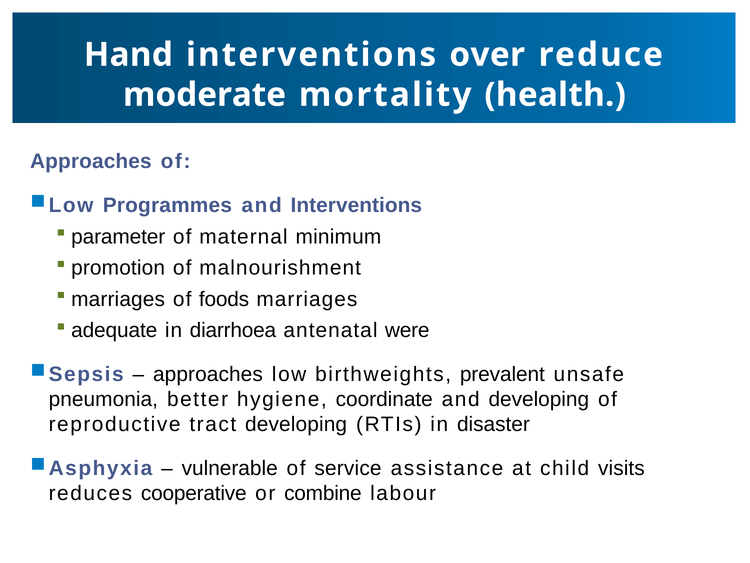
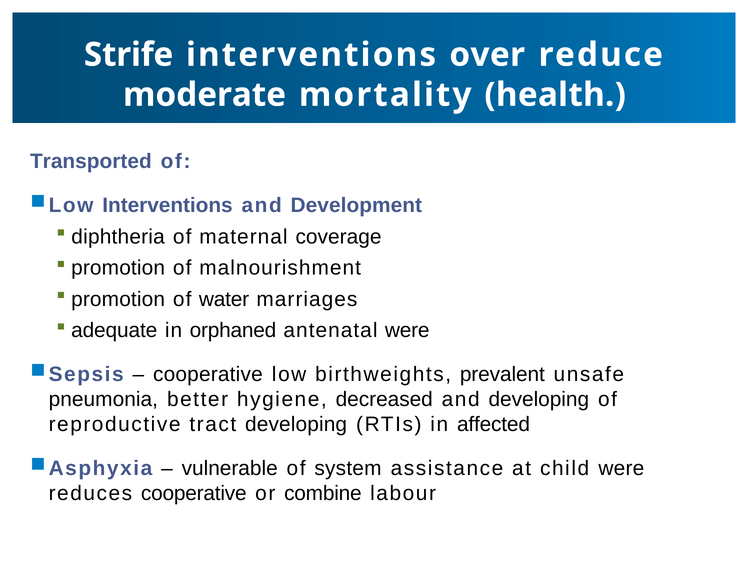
Hand: Hand -> Strife
Approaches at (91, 161): Approaches -> Transported
Programmes at (167, 205): Programmes -> Interventions
and Interventions: Interventions -> Development
parameter: parameter -> diphtheria
minimum: minimum -> coverage
marriages at (118, 299): marriages -> promotion
foods: foods -> water
diarrhoea: diarrhoea -> orphaned
approaches at (208, 374): approaches -> cooperative
coordinate: coordinate -> decreased
disaster: disaster -> affected
service: service -> system
child visits: visits -> were
